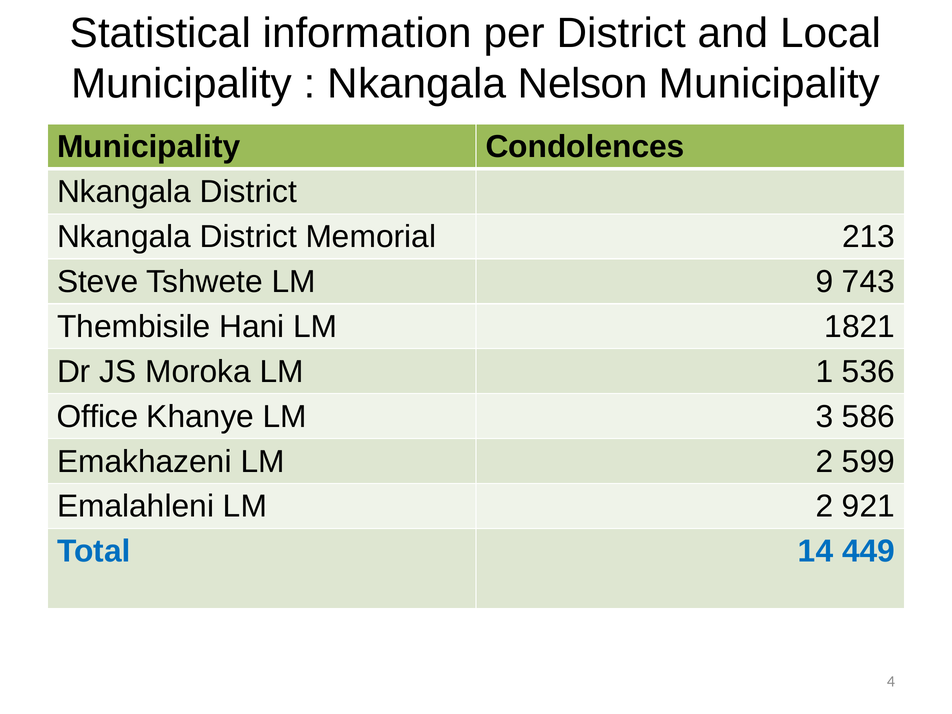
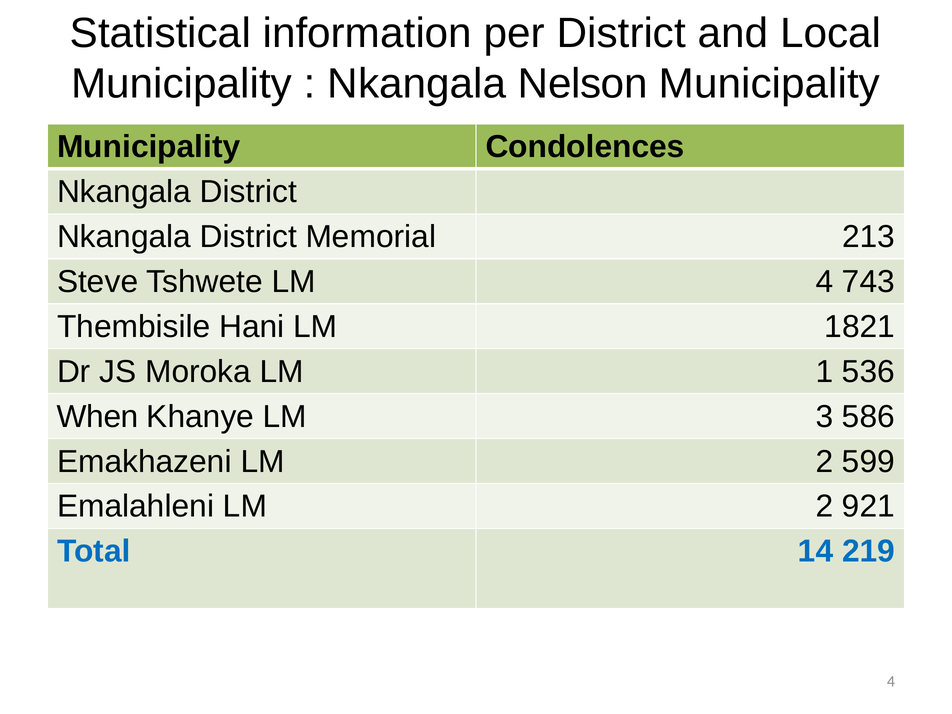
LM 9: 9 -> 4
Office: Office -> When
449: 449 -> 219
